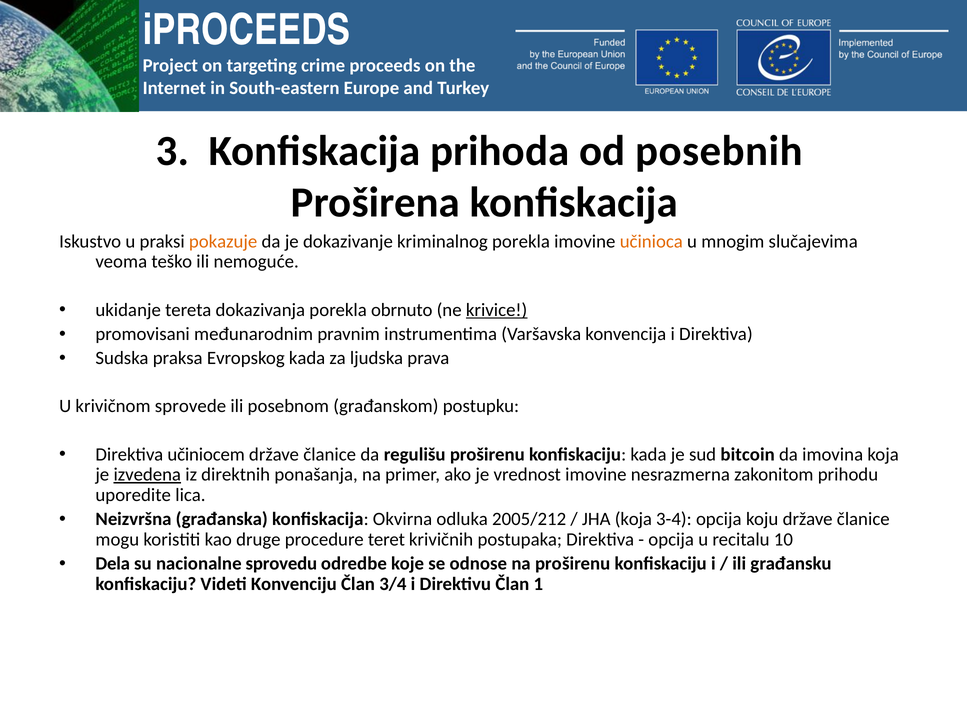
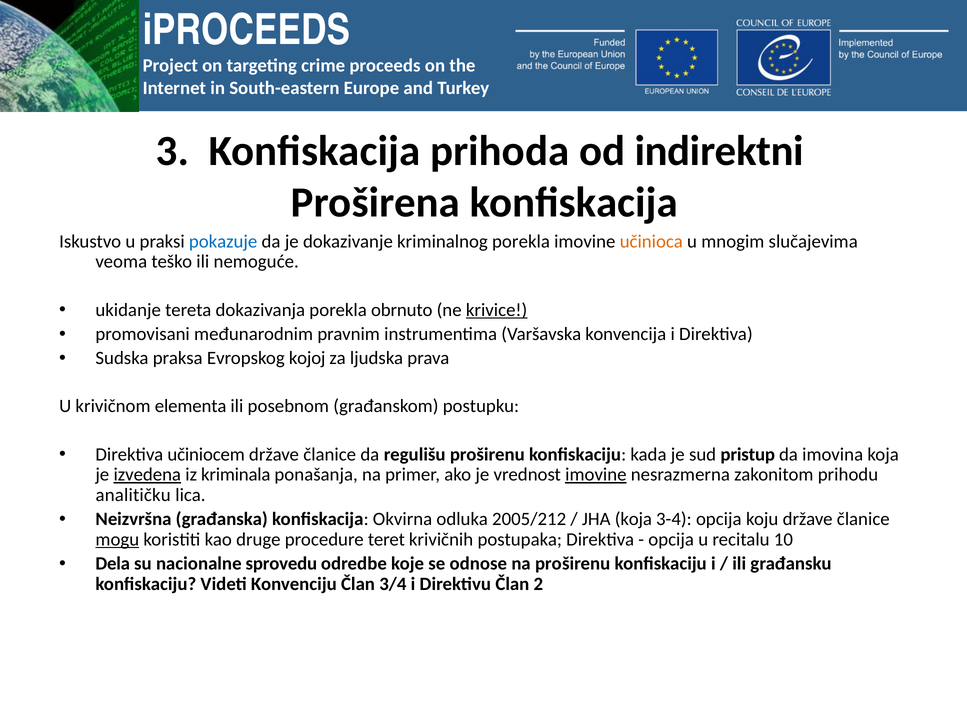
posebnih: posebnih -> indirektni
pokazuje colour: orange -> blue
Evropskog kada: kada -> kojoj
sprovede: sprovede -> elementa
bitcoin: bitcoin -> pristup
direktnih: direktnih -> kriminala
imovine at (596, 475) underline: none -> present
uporedite: uporedite -> analitičku
mogu underline: none -> present
1: 1 -> 2
